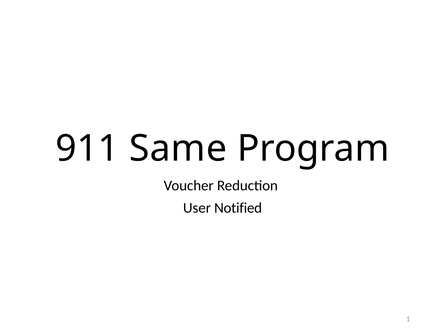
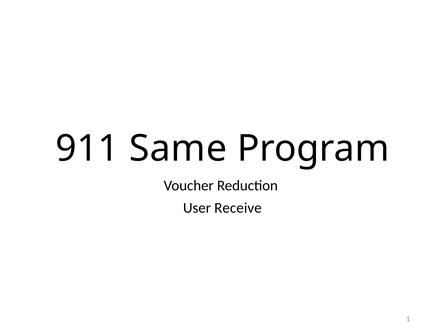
Notified: Notified -> Receive
